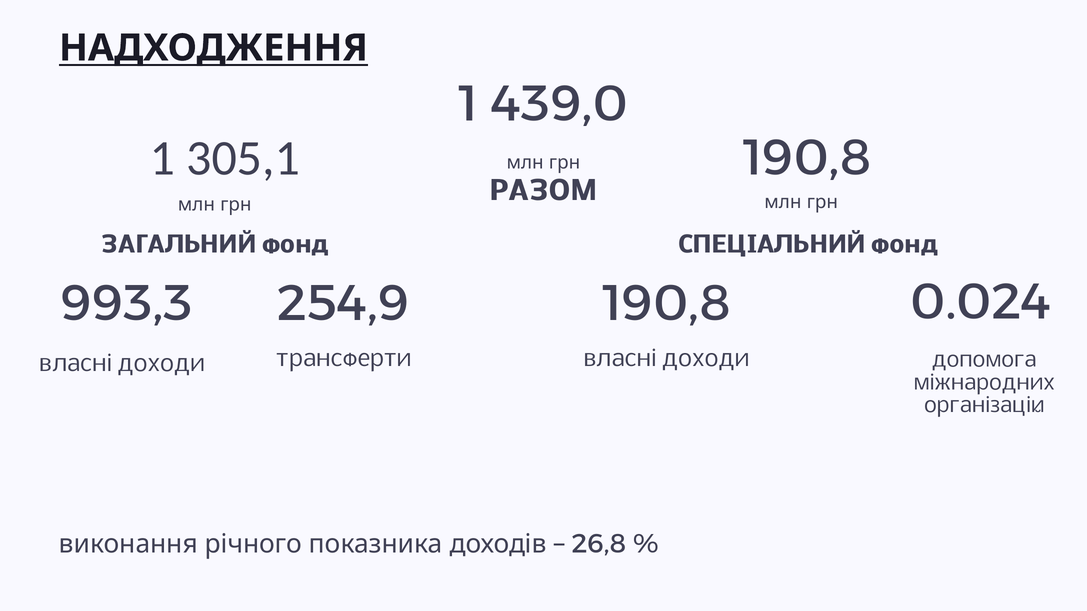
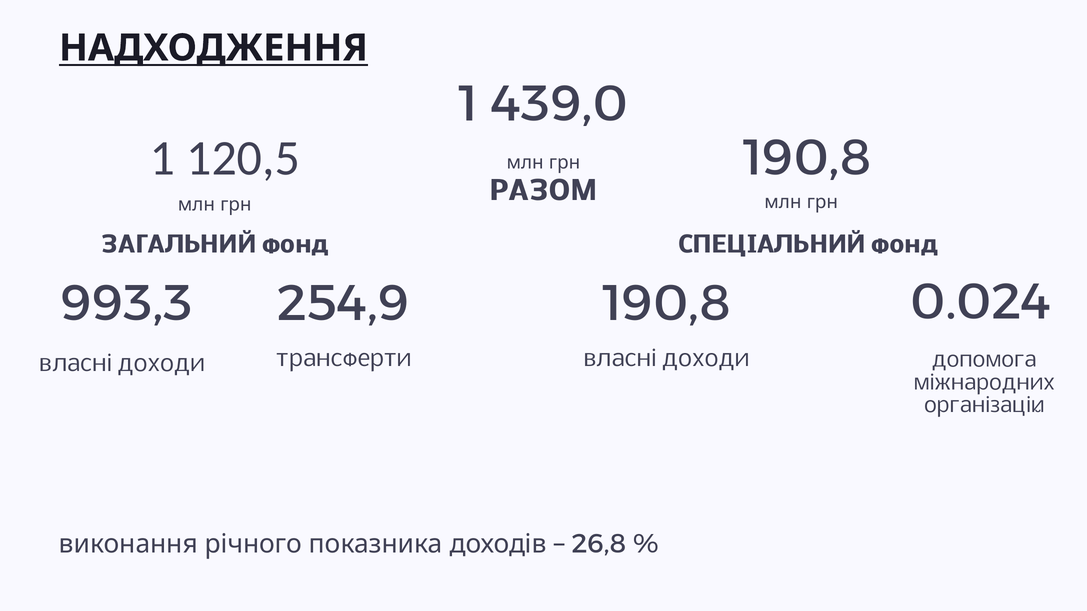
305,1: 305,1 -> 120,5
